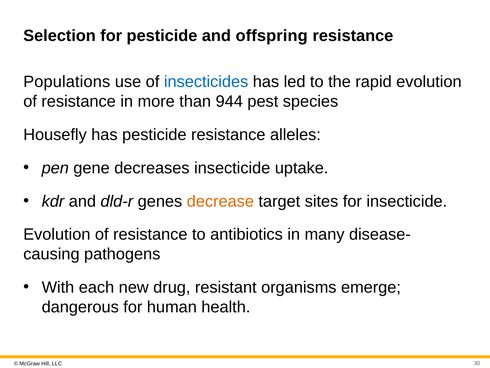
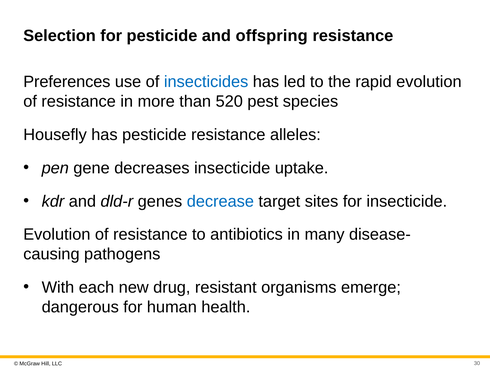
Populations: Populations -> Preferences
944: 944 -> 520
decrease colour: orange -> blue
